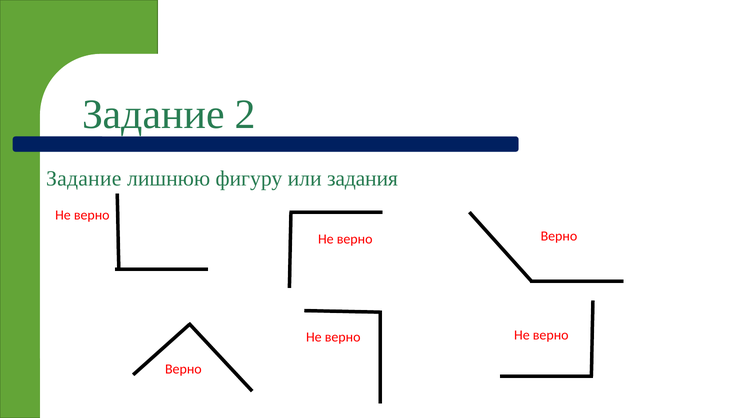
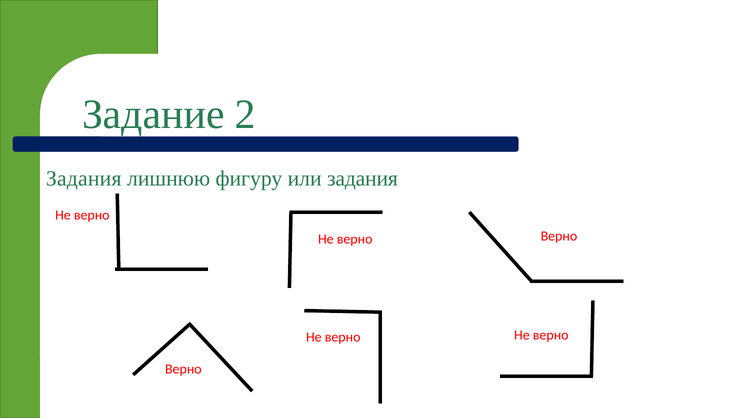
Задание at (84, 179): Задание -> Задания
